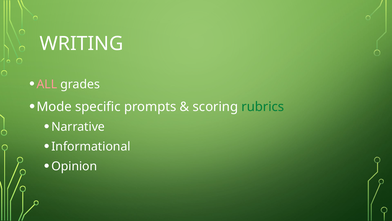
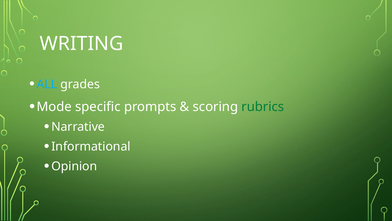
ALL colour: pink -> light blue
